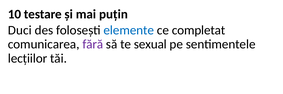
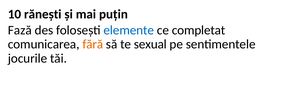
testare: testare -> rănești
Duci: Duci -> Fază
fără colour: purple -> orange
lecțiilor: lecțiilor -> jocurile
